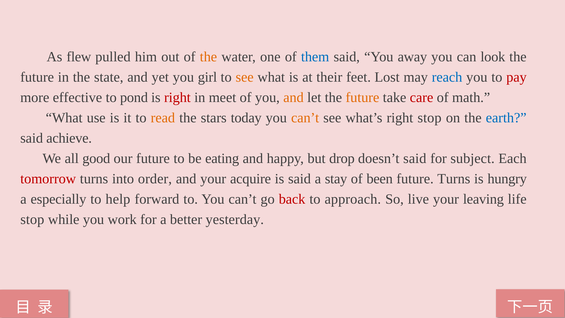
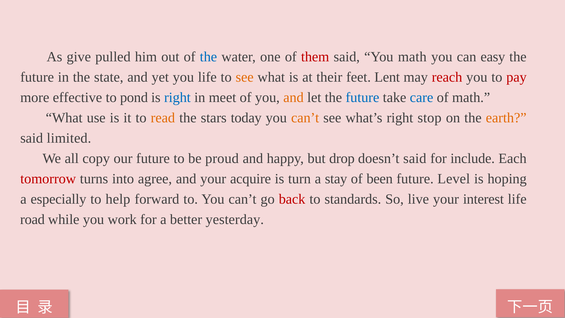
flew: flew -> give
the at (208, 57) colour: orange -> blue
them colour: blue -> red
You away: away -> math
look: look -> easy
you girl: girl -> life
Lost: Lost -> Lent
reach colour: blue -> red
right at (177, 97) colour: red -> blue
future at (362, 97) colour: orange -> blue
care colour: red -> blue
earth colour: blue -> orange
achieve: achieve -> limited
good: good -> copy
eating: eating -> proud
subject: subject -> include
order: order -> agree
is said: said -> turn
future Turns: Turns -> Level
hungry: hungry -> hoping
approach: approach -> standards
leaving: leaving -> interest
stop at (32, 220): stop -> road
